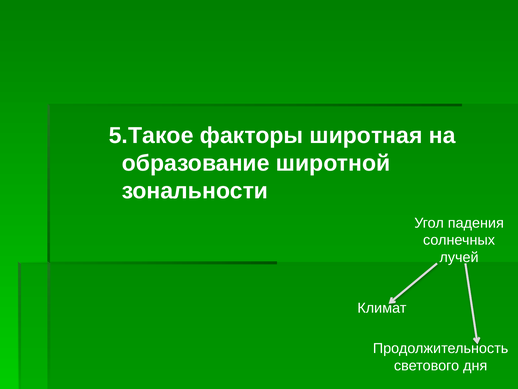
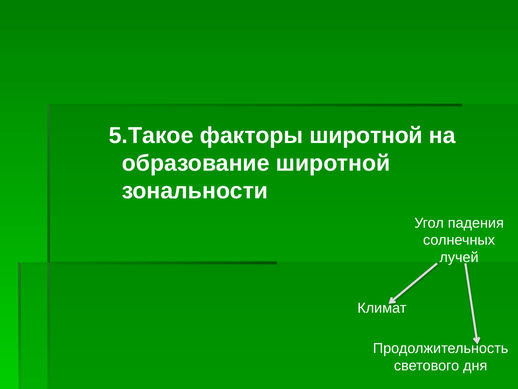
факторы широтная: широтная -> широтной
